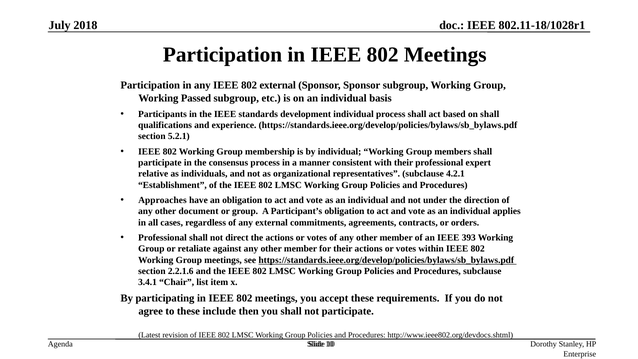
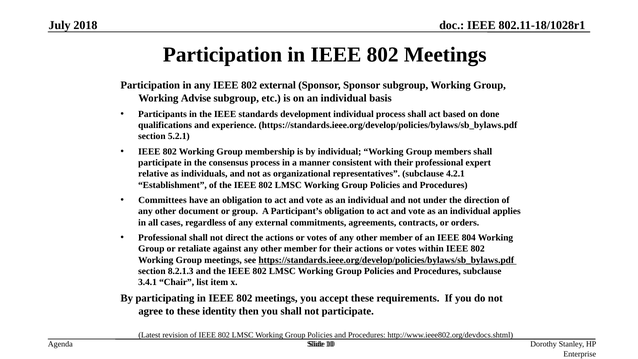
Passed: Passed -> Advise
on shall: shall -> done
Approaches: Approaches -> Committees
393: 393 -> 804
2.2.1.6: 2.2.1.6 -> 8.2.1.3
include: include -> identity
